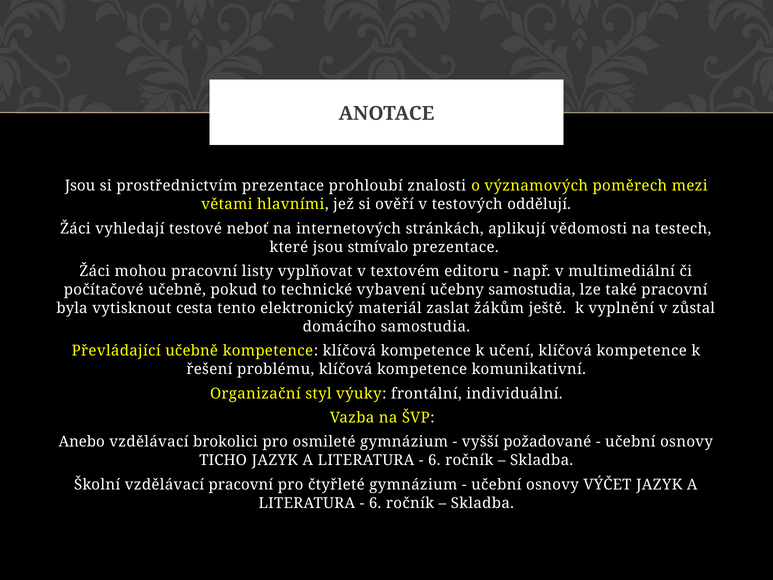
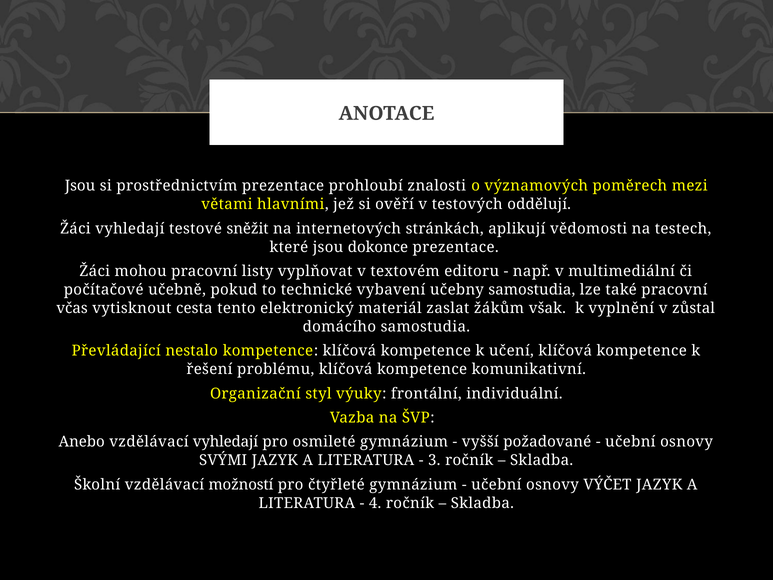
neboť: neboť -> sněžit
stmívalo: stmívalo -> dokonce
byla: byla -> včas
ještě: ještě -> však
Převládající učebně: učebně -> nestalo
vzdělávací brokolici: brokolici -> vyhledají
TICHO: TICHO -> SVÝMI
6 at (434, 460): 6 -> 3
vzdělávací pracovní: pracovní -> možností
6 at (375, 503): 6 -> 4
